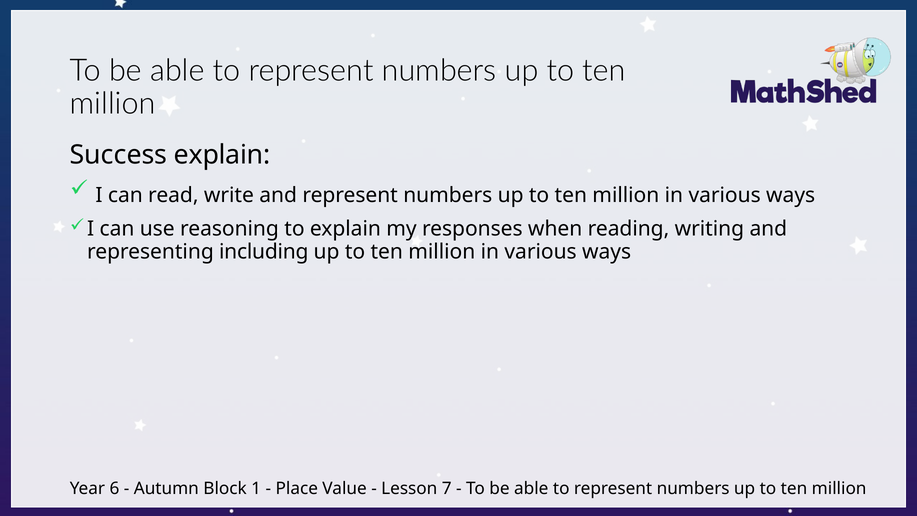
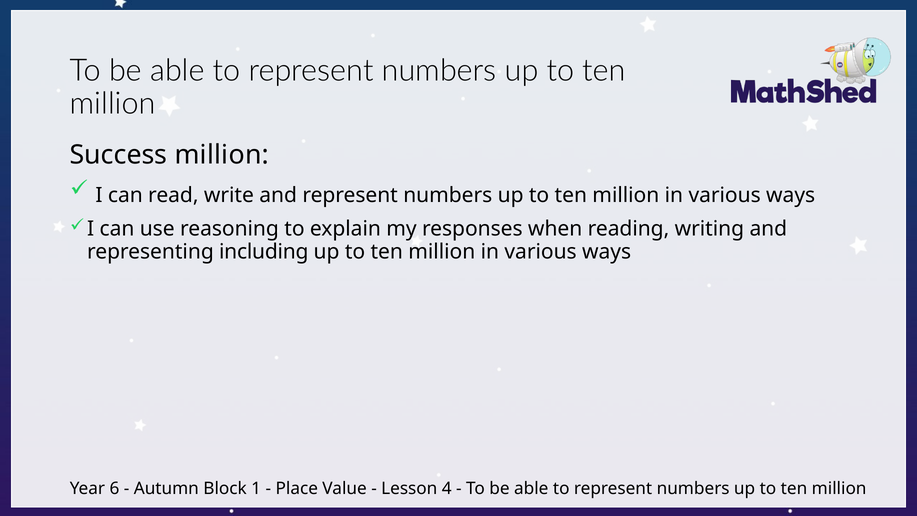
Success explain: explain -> million
7: 7 -> 4
